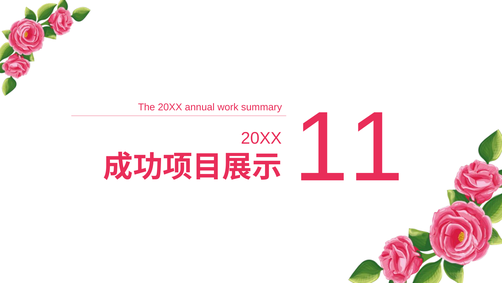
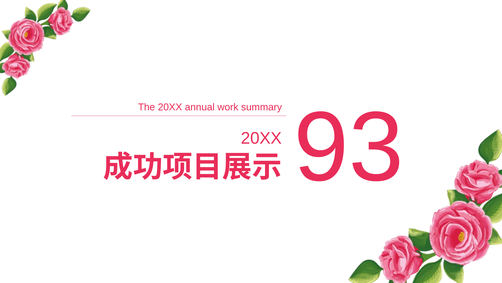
11: 11 -> 93
